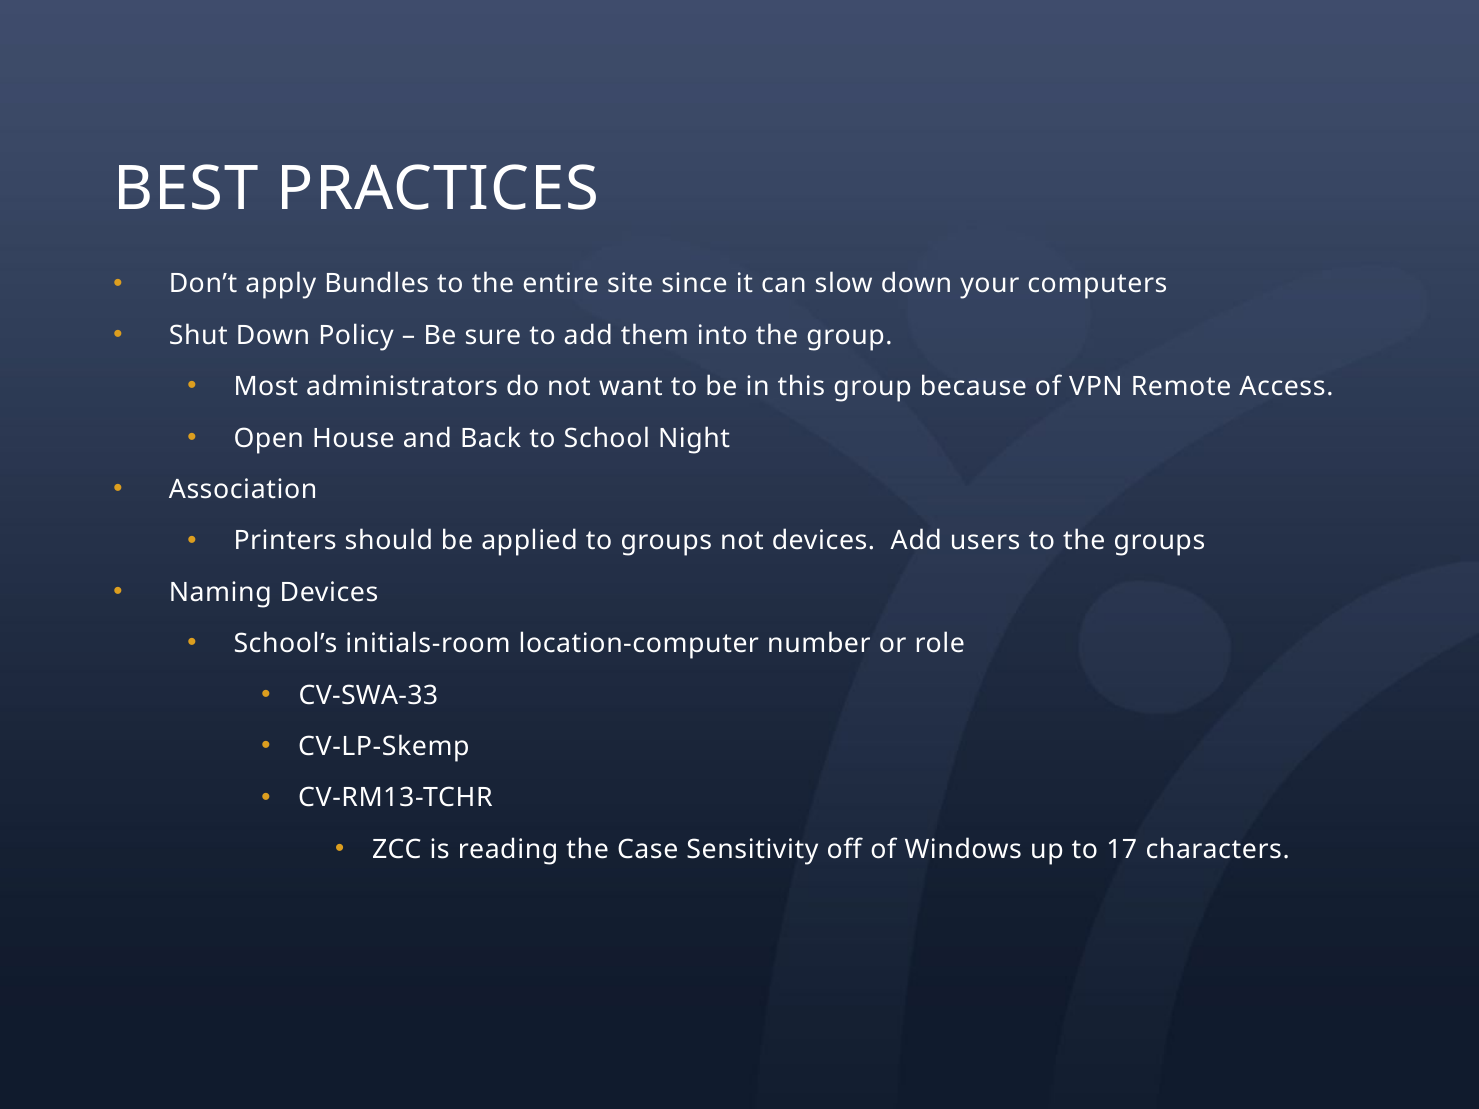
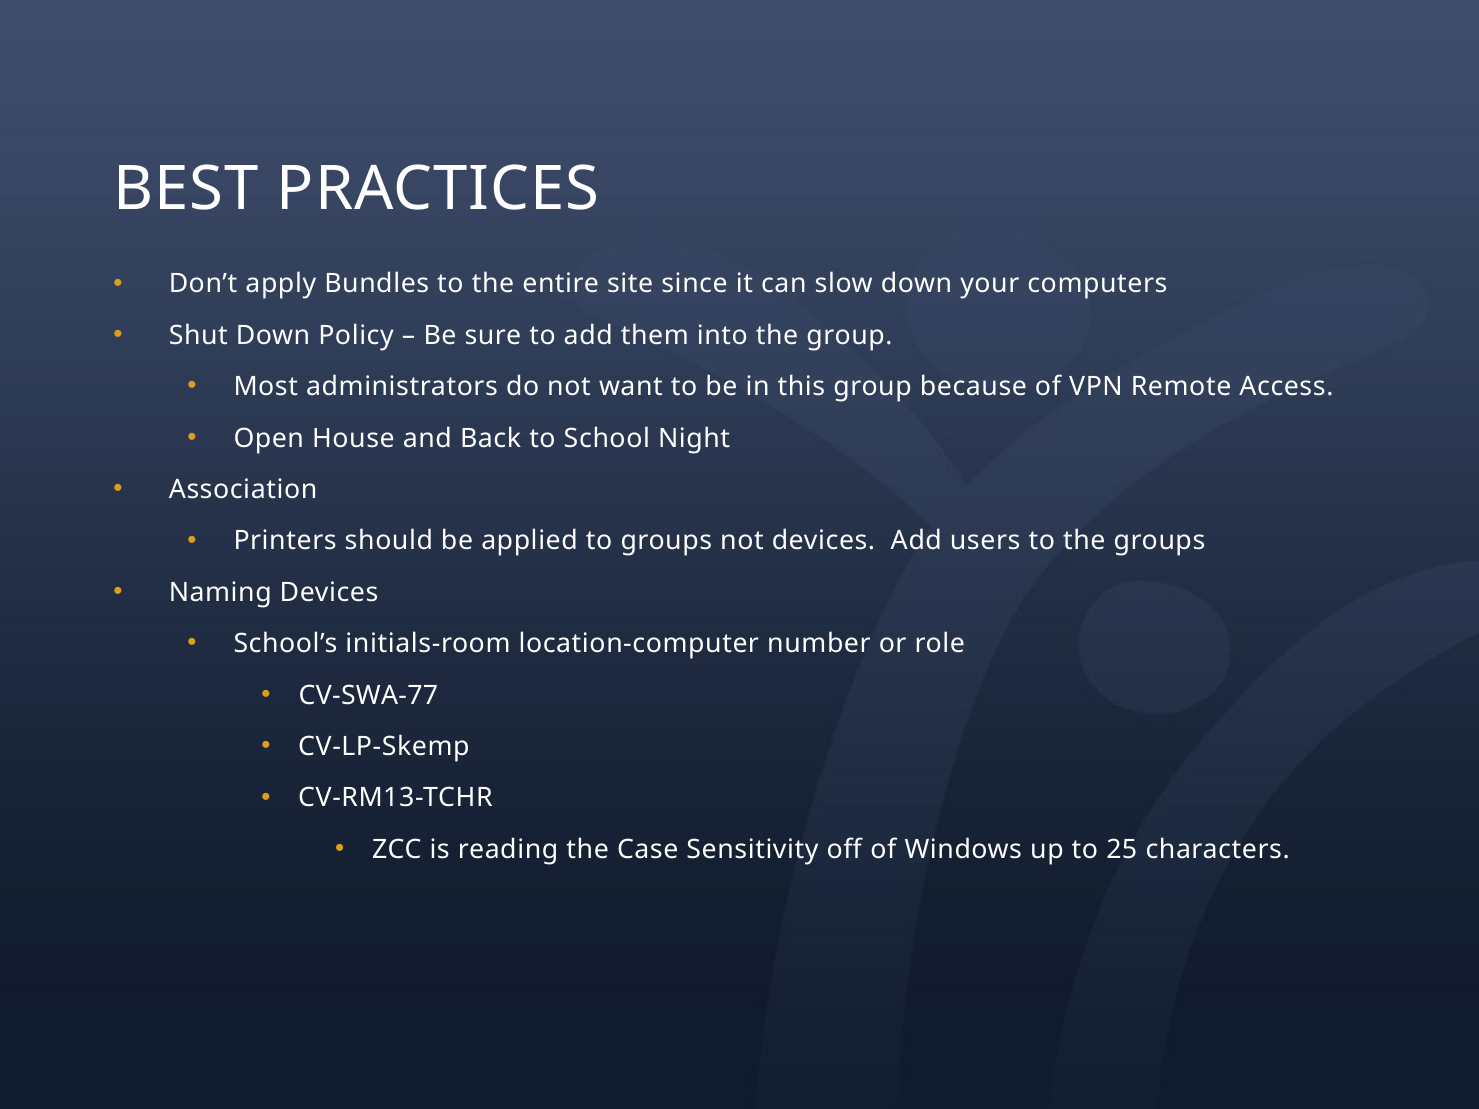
CV-SWA-33: CV-SWA-33 -> CV-SWA-77
17: 17 -> 25
